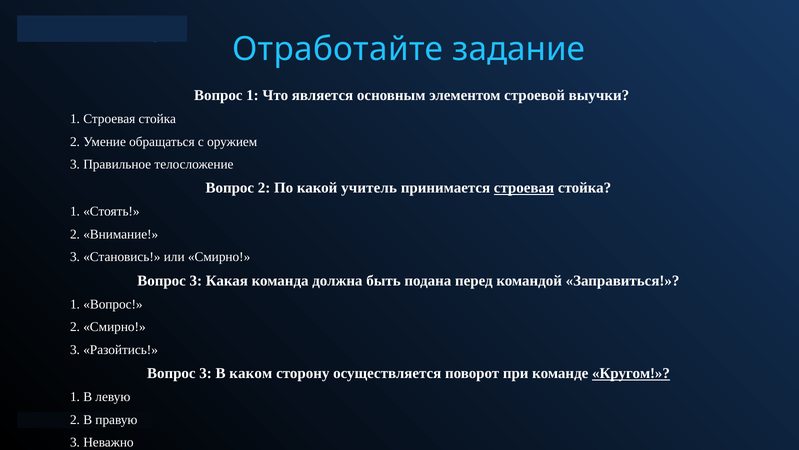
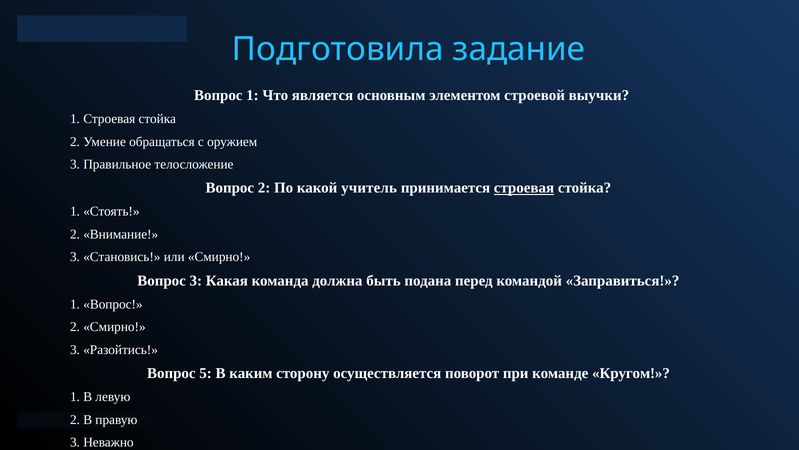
Отработайте: Отработайте -> Подготовила
3 at (206, 373): 3 -> 5
каком: каком -> каким
Кругом underline: present -> none
